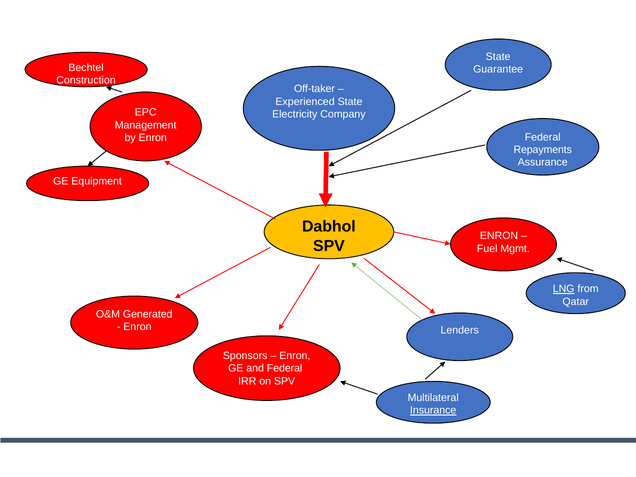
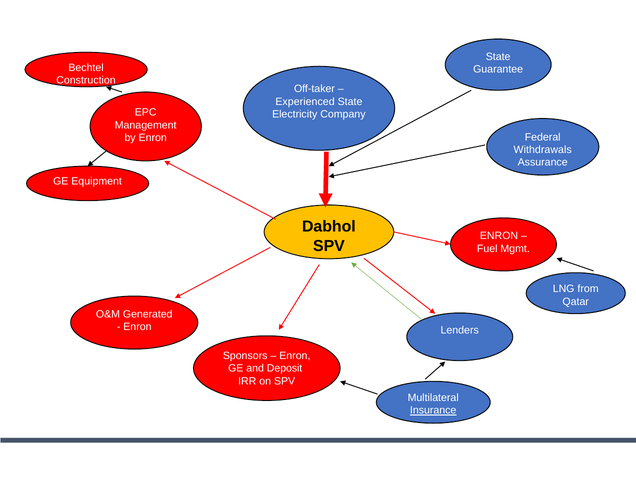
Repayments: Repayments -> Withdrawals
LNG underline: present -> none
and Federal: Federal -> Deposit
